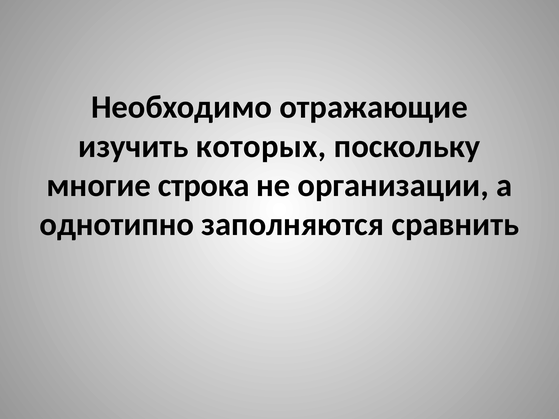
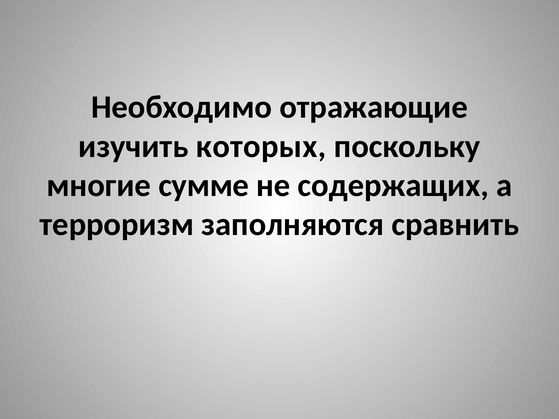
строка: строка -> сумме
организации: организации -> содержащих
однотипно: однотипно -> терроризм
